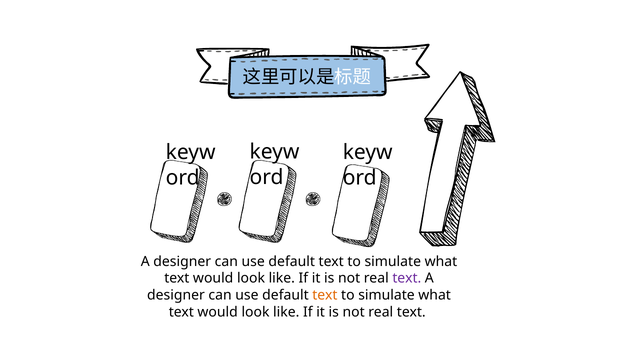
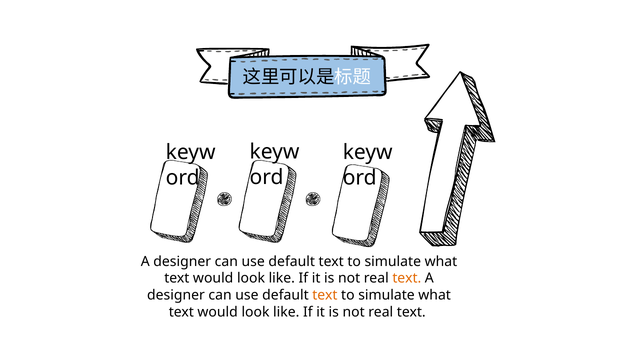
text at (407, 278) colour: purple -> orange
